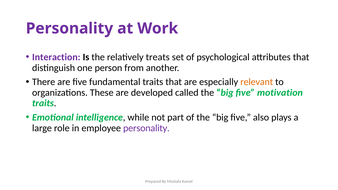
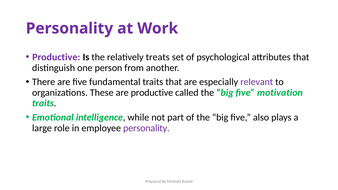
Interaction at (56, 57): Interaction -> Productive
relevant colour: orange -> purple
are developed: developed -> productive
